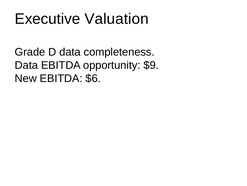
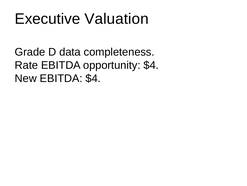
Data at (26, 65): Data -> Rate
opportunity $9: $9 -> $4
EBITDA $6: $6 -> $4
